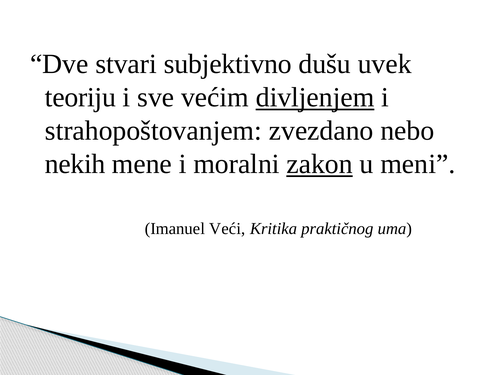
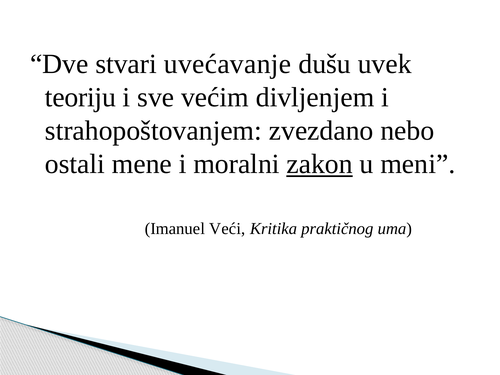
subjektivno: subjektivno -> uvećavanje
divljenjem underline: present -> none
nekih: nekih -> ostali
